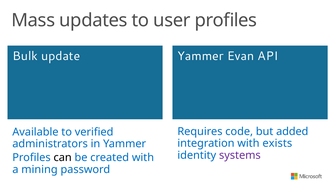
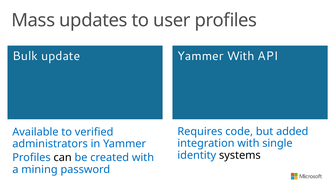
Yammer Evan: Evan -> With
exists: exists -> single
systems colour: purple -> black
